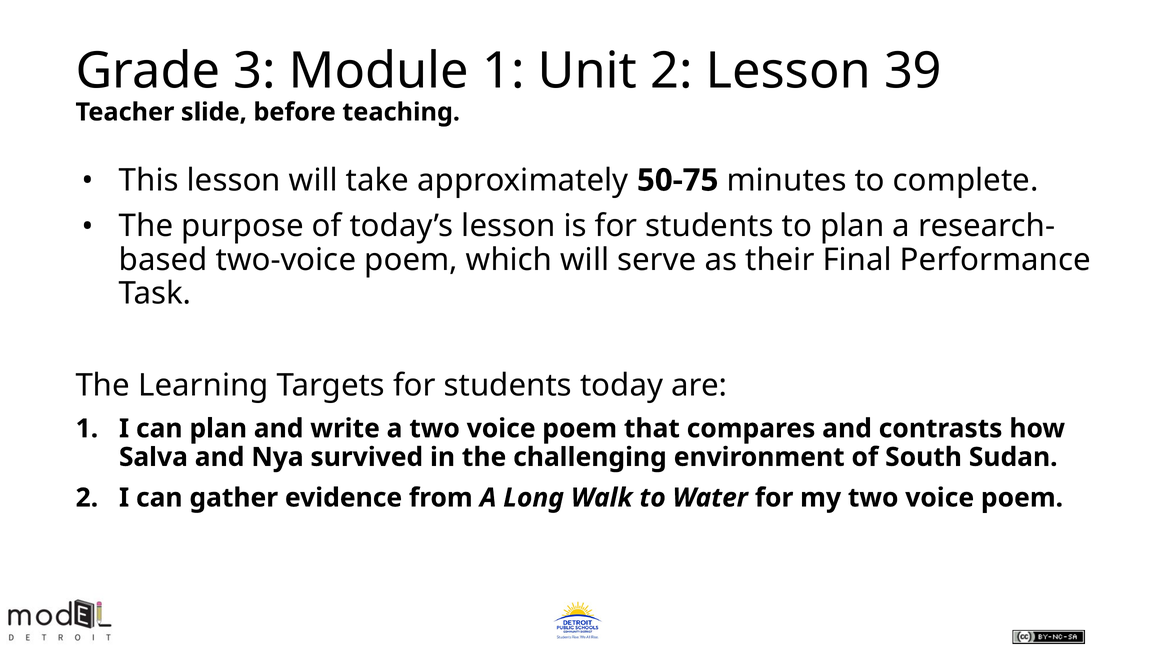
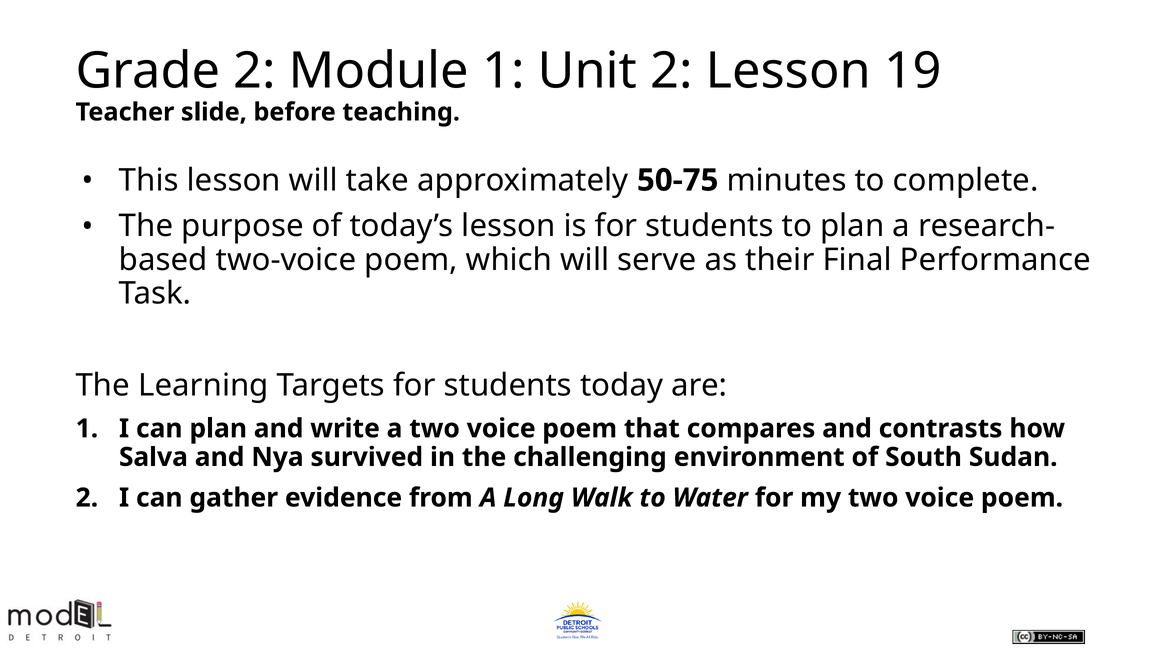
Grade 3: 3 -> 2
39: 39 -> 19
